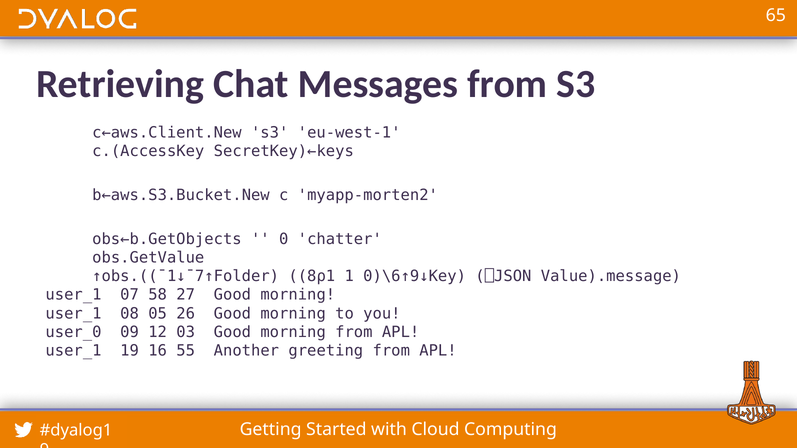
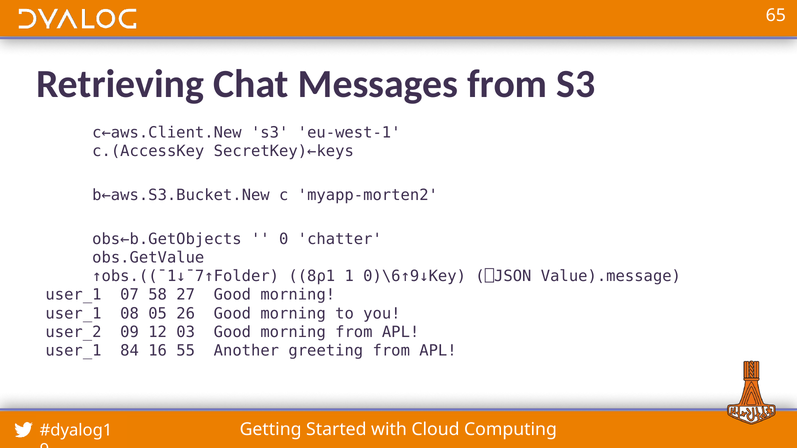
user_0: user_0 -> user_2
19: 19 -> 84
